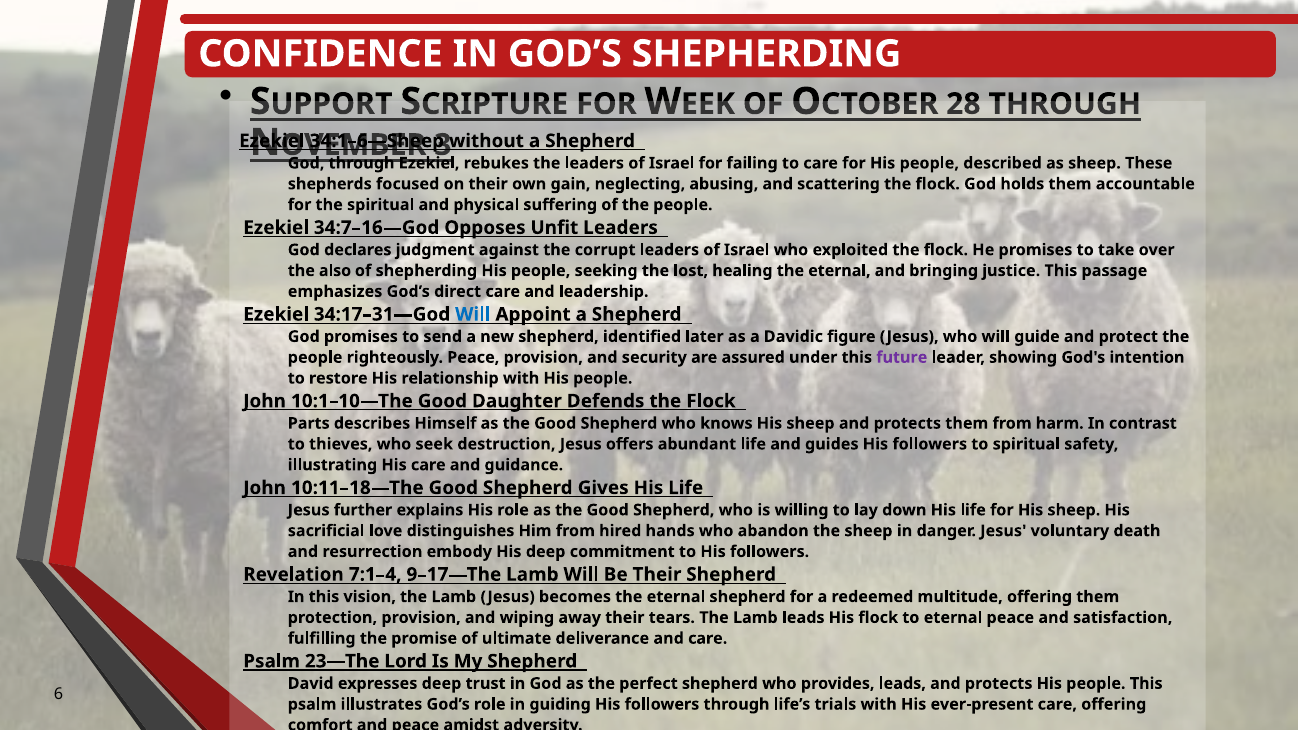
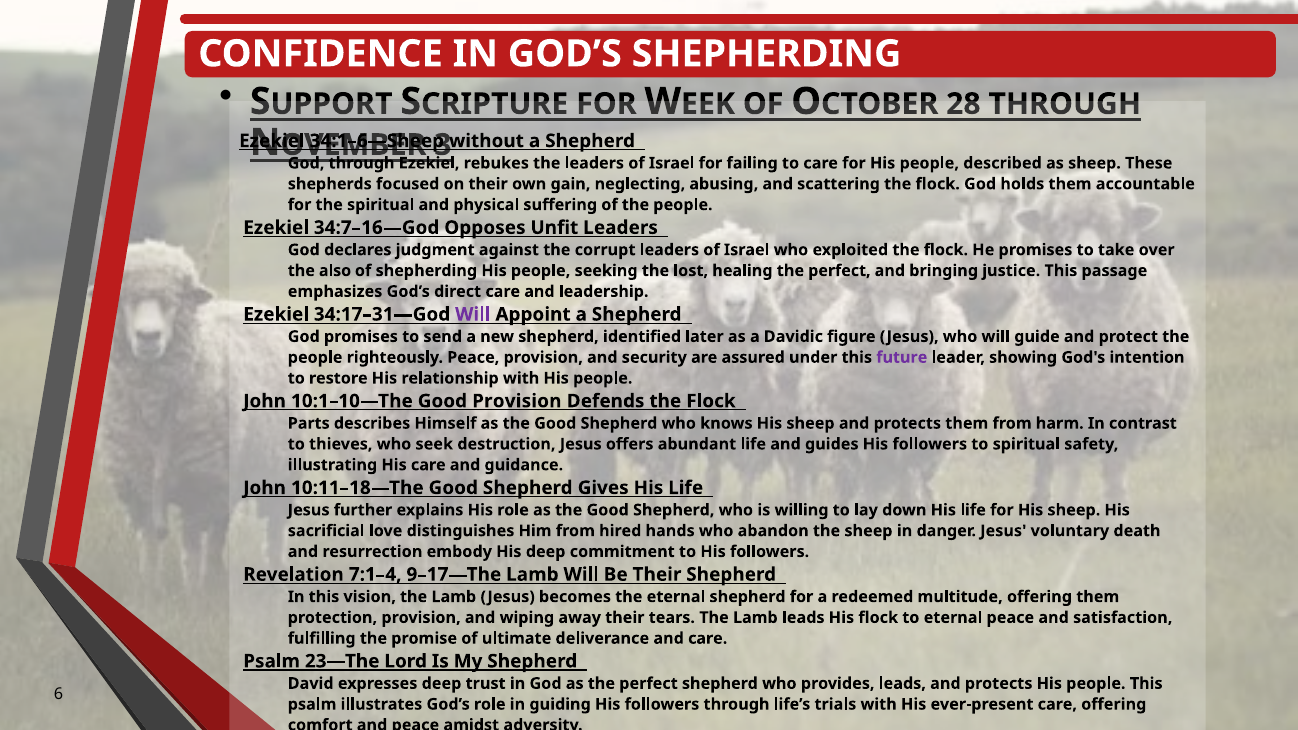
healing the eternal: eternal -> perfect
Will at (473, 314) colour: blue -> purple
Good Daughter: Daughter -> Provision
